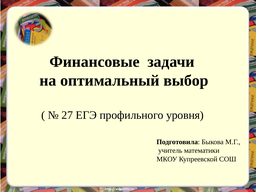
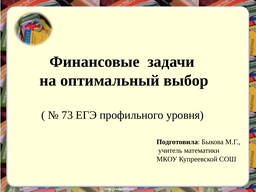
27: 27 -> 73
